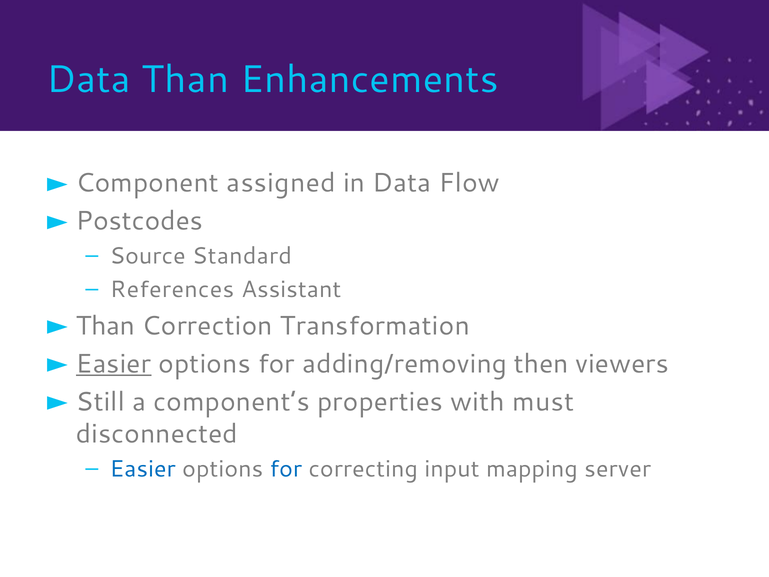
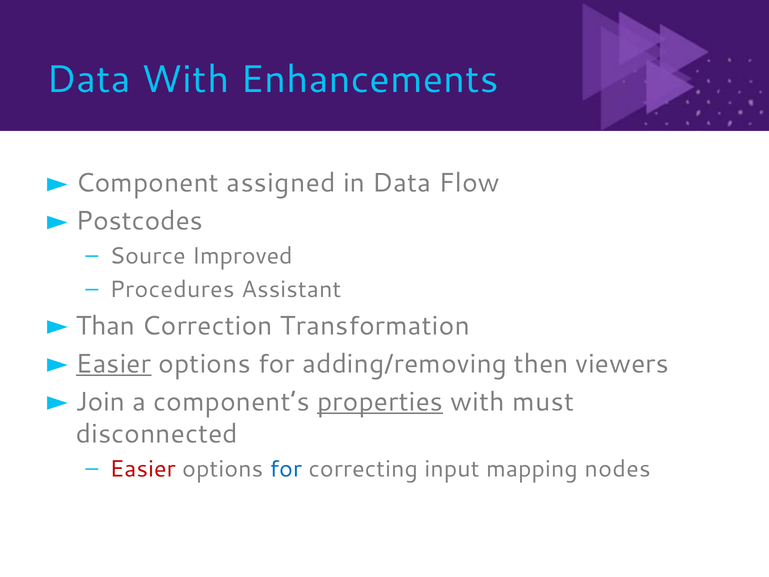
Data Than: Than -> With
Standard: Standard -> Improved
References: References -> Procedures
Still: Still -> Join
properties underline: none -> present
Easier at (143, 469) colour: blue -> red
server: server -> nodes
